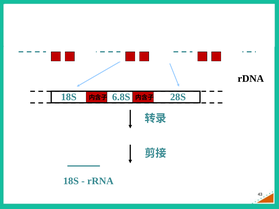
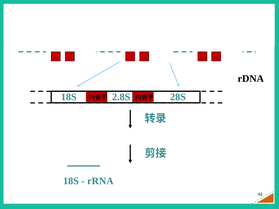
6.8S: 6.8S -> 2.8S
